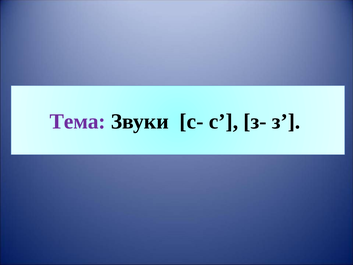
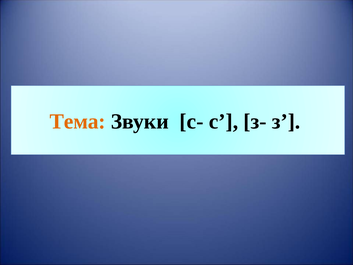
Тема colour: purple -> orange
